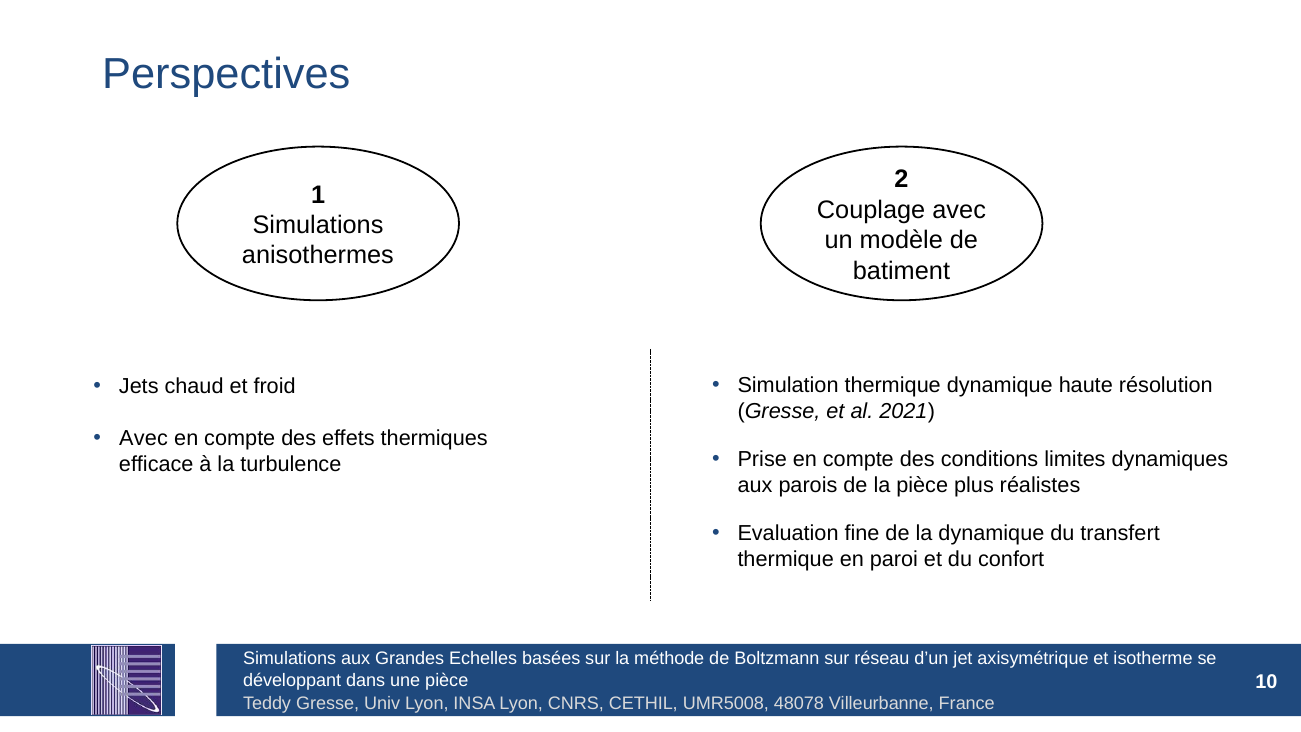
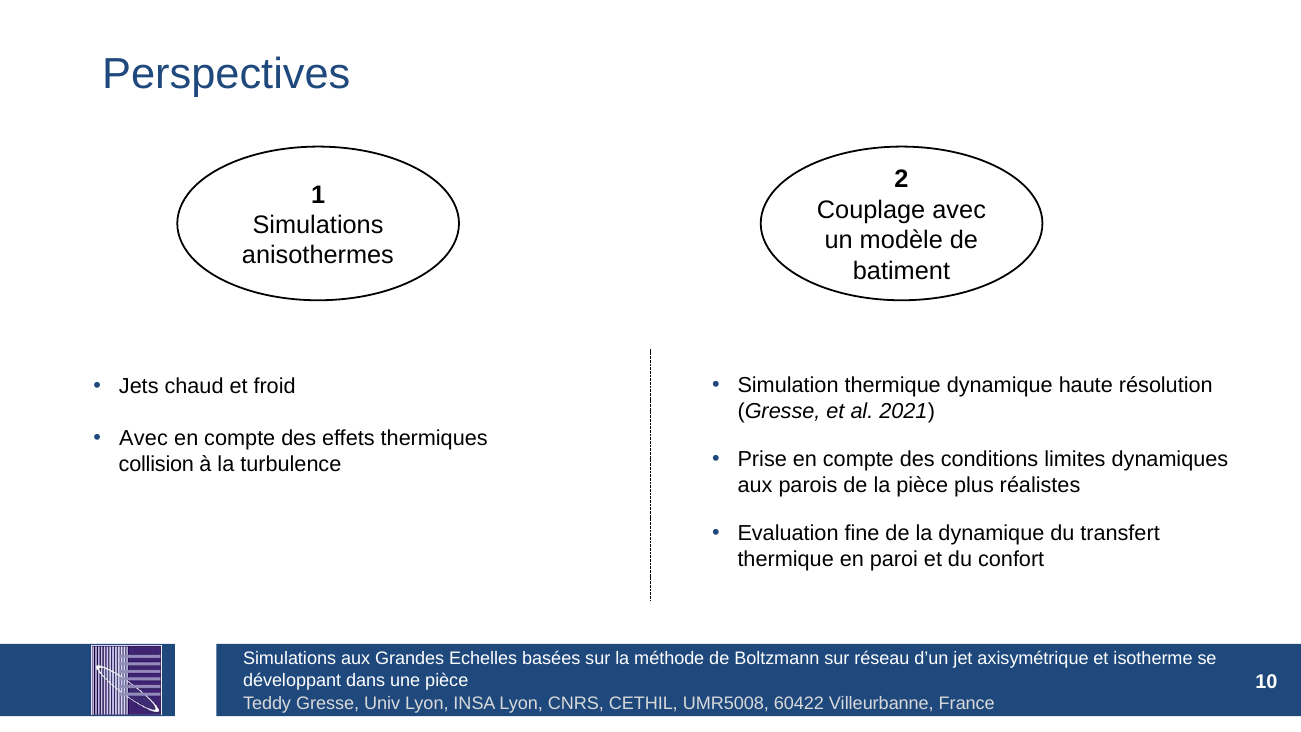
efficace: efficace -> collision
48078: 48078 -> 60422
